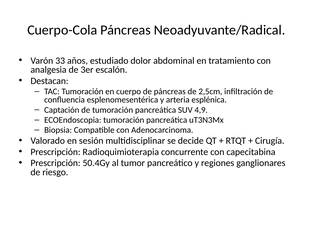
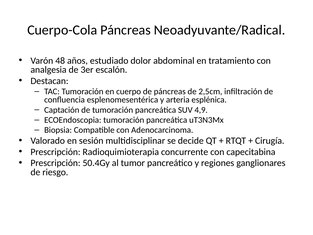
33: 33 -> 48
